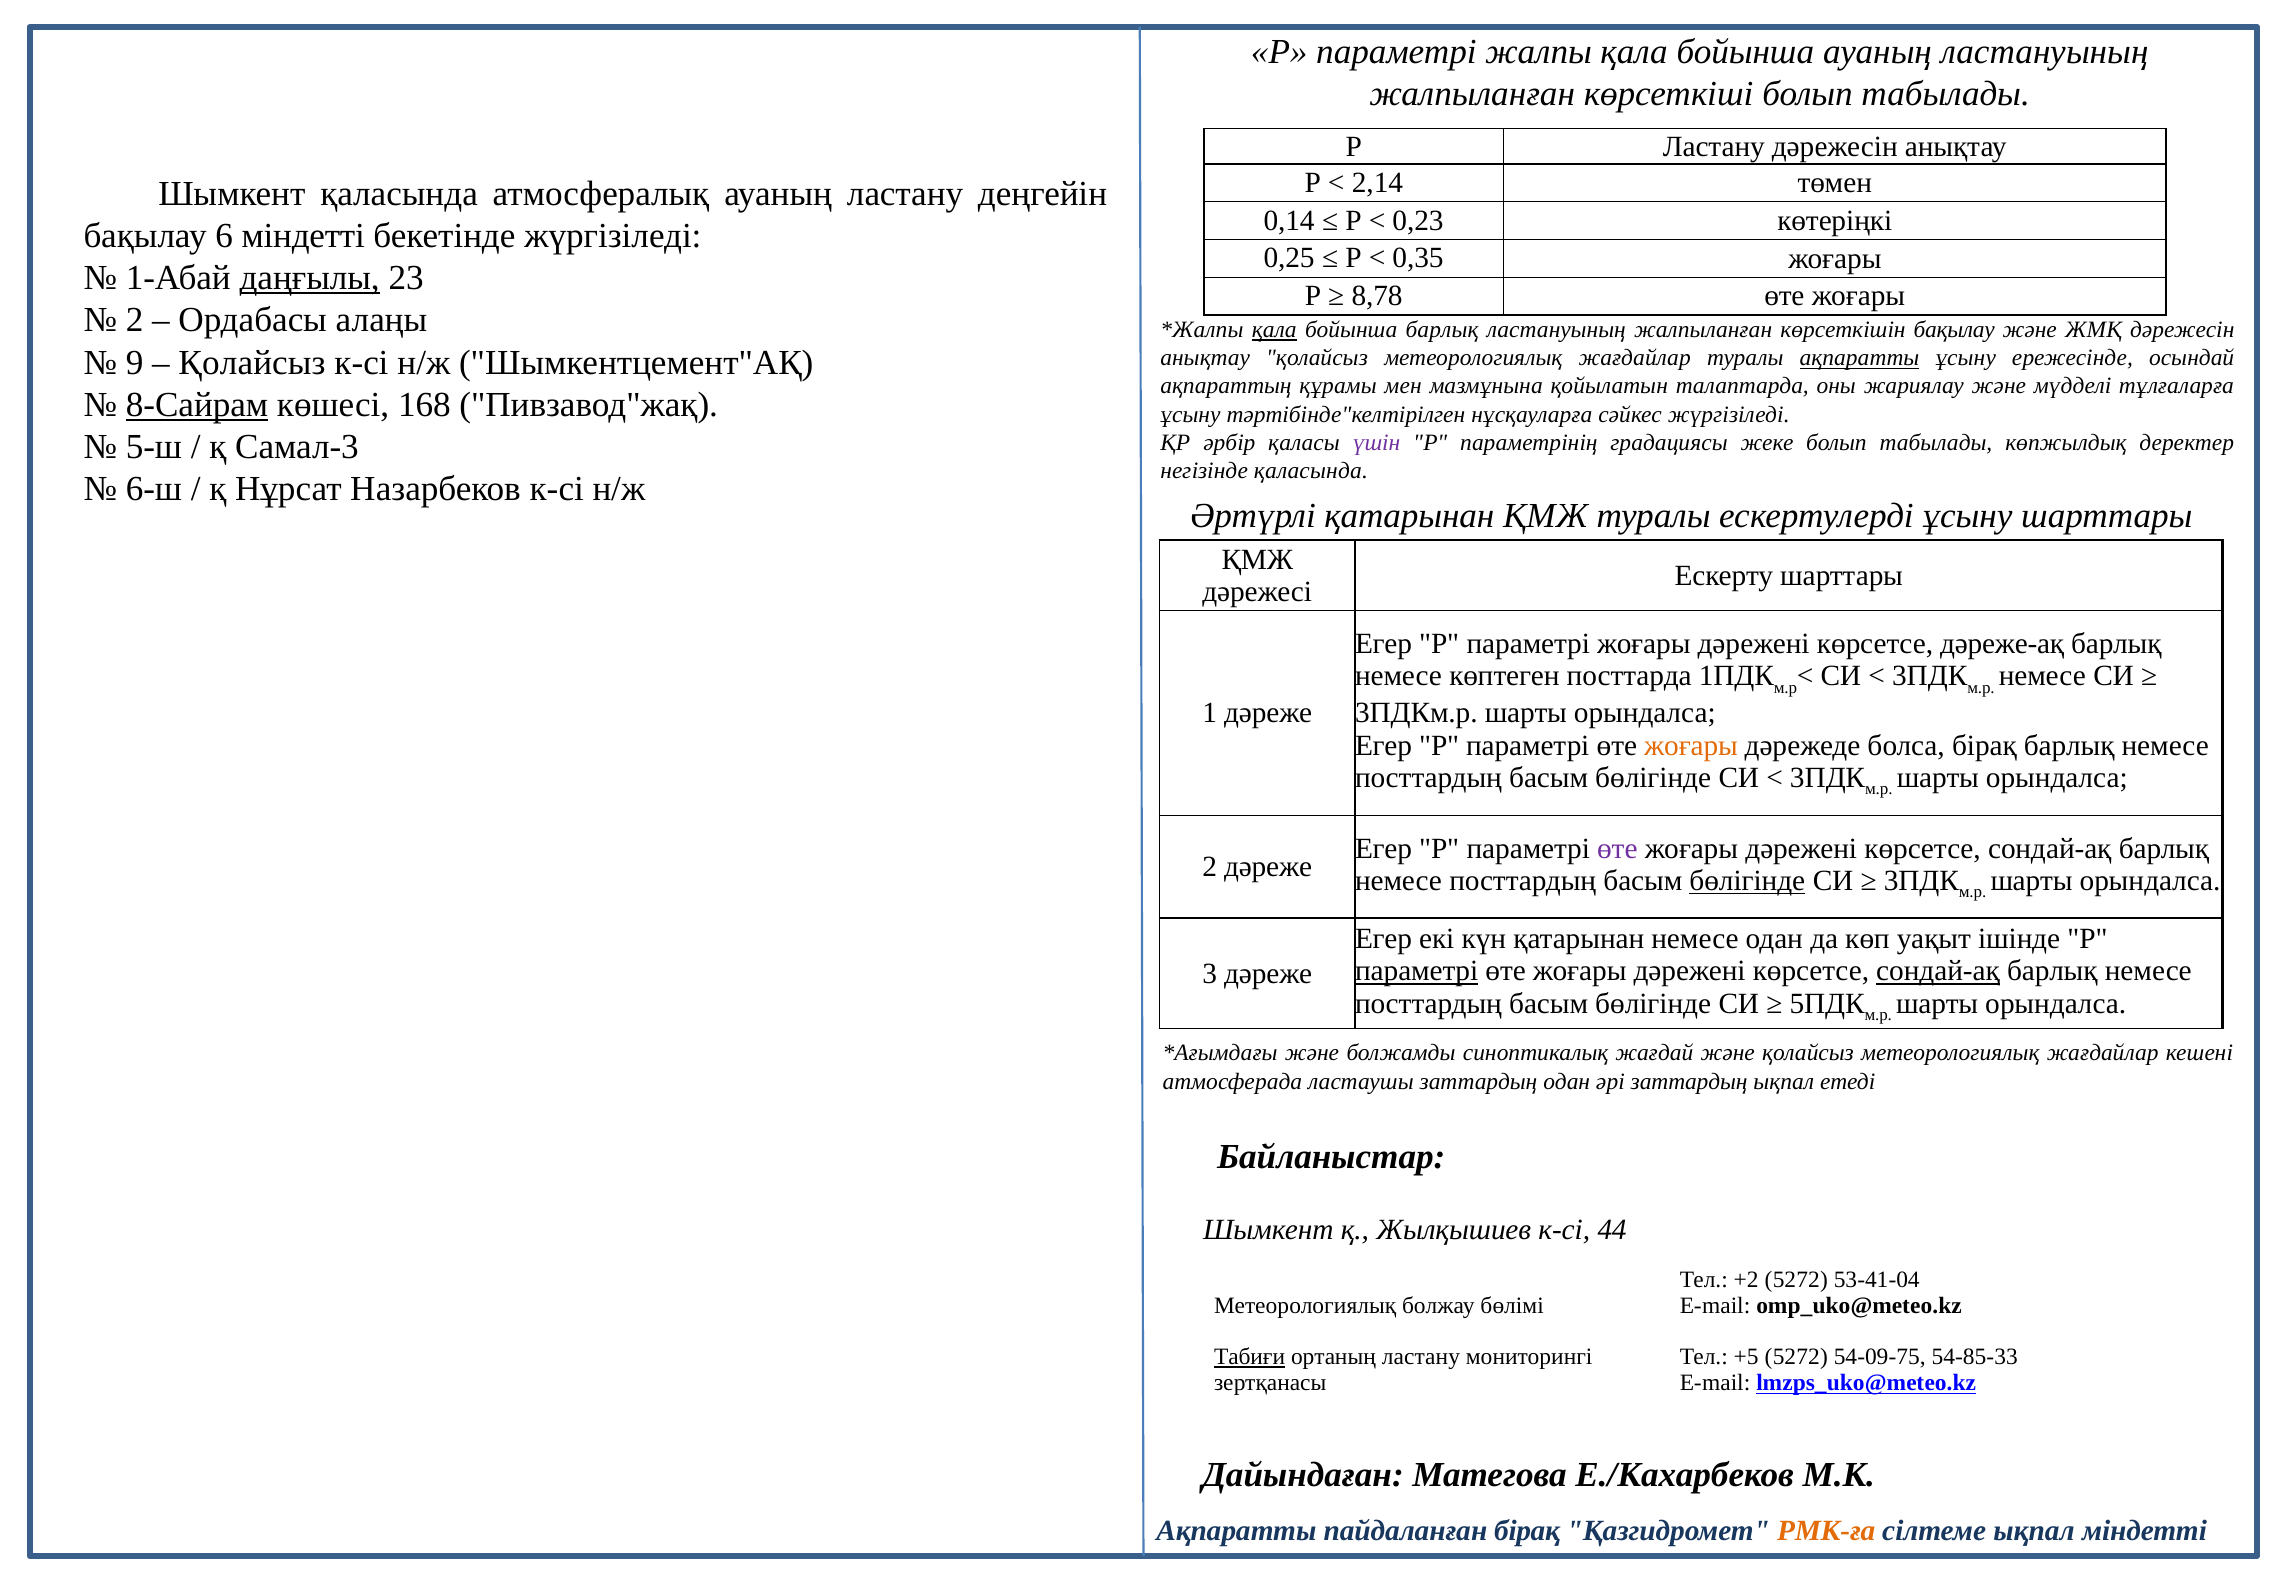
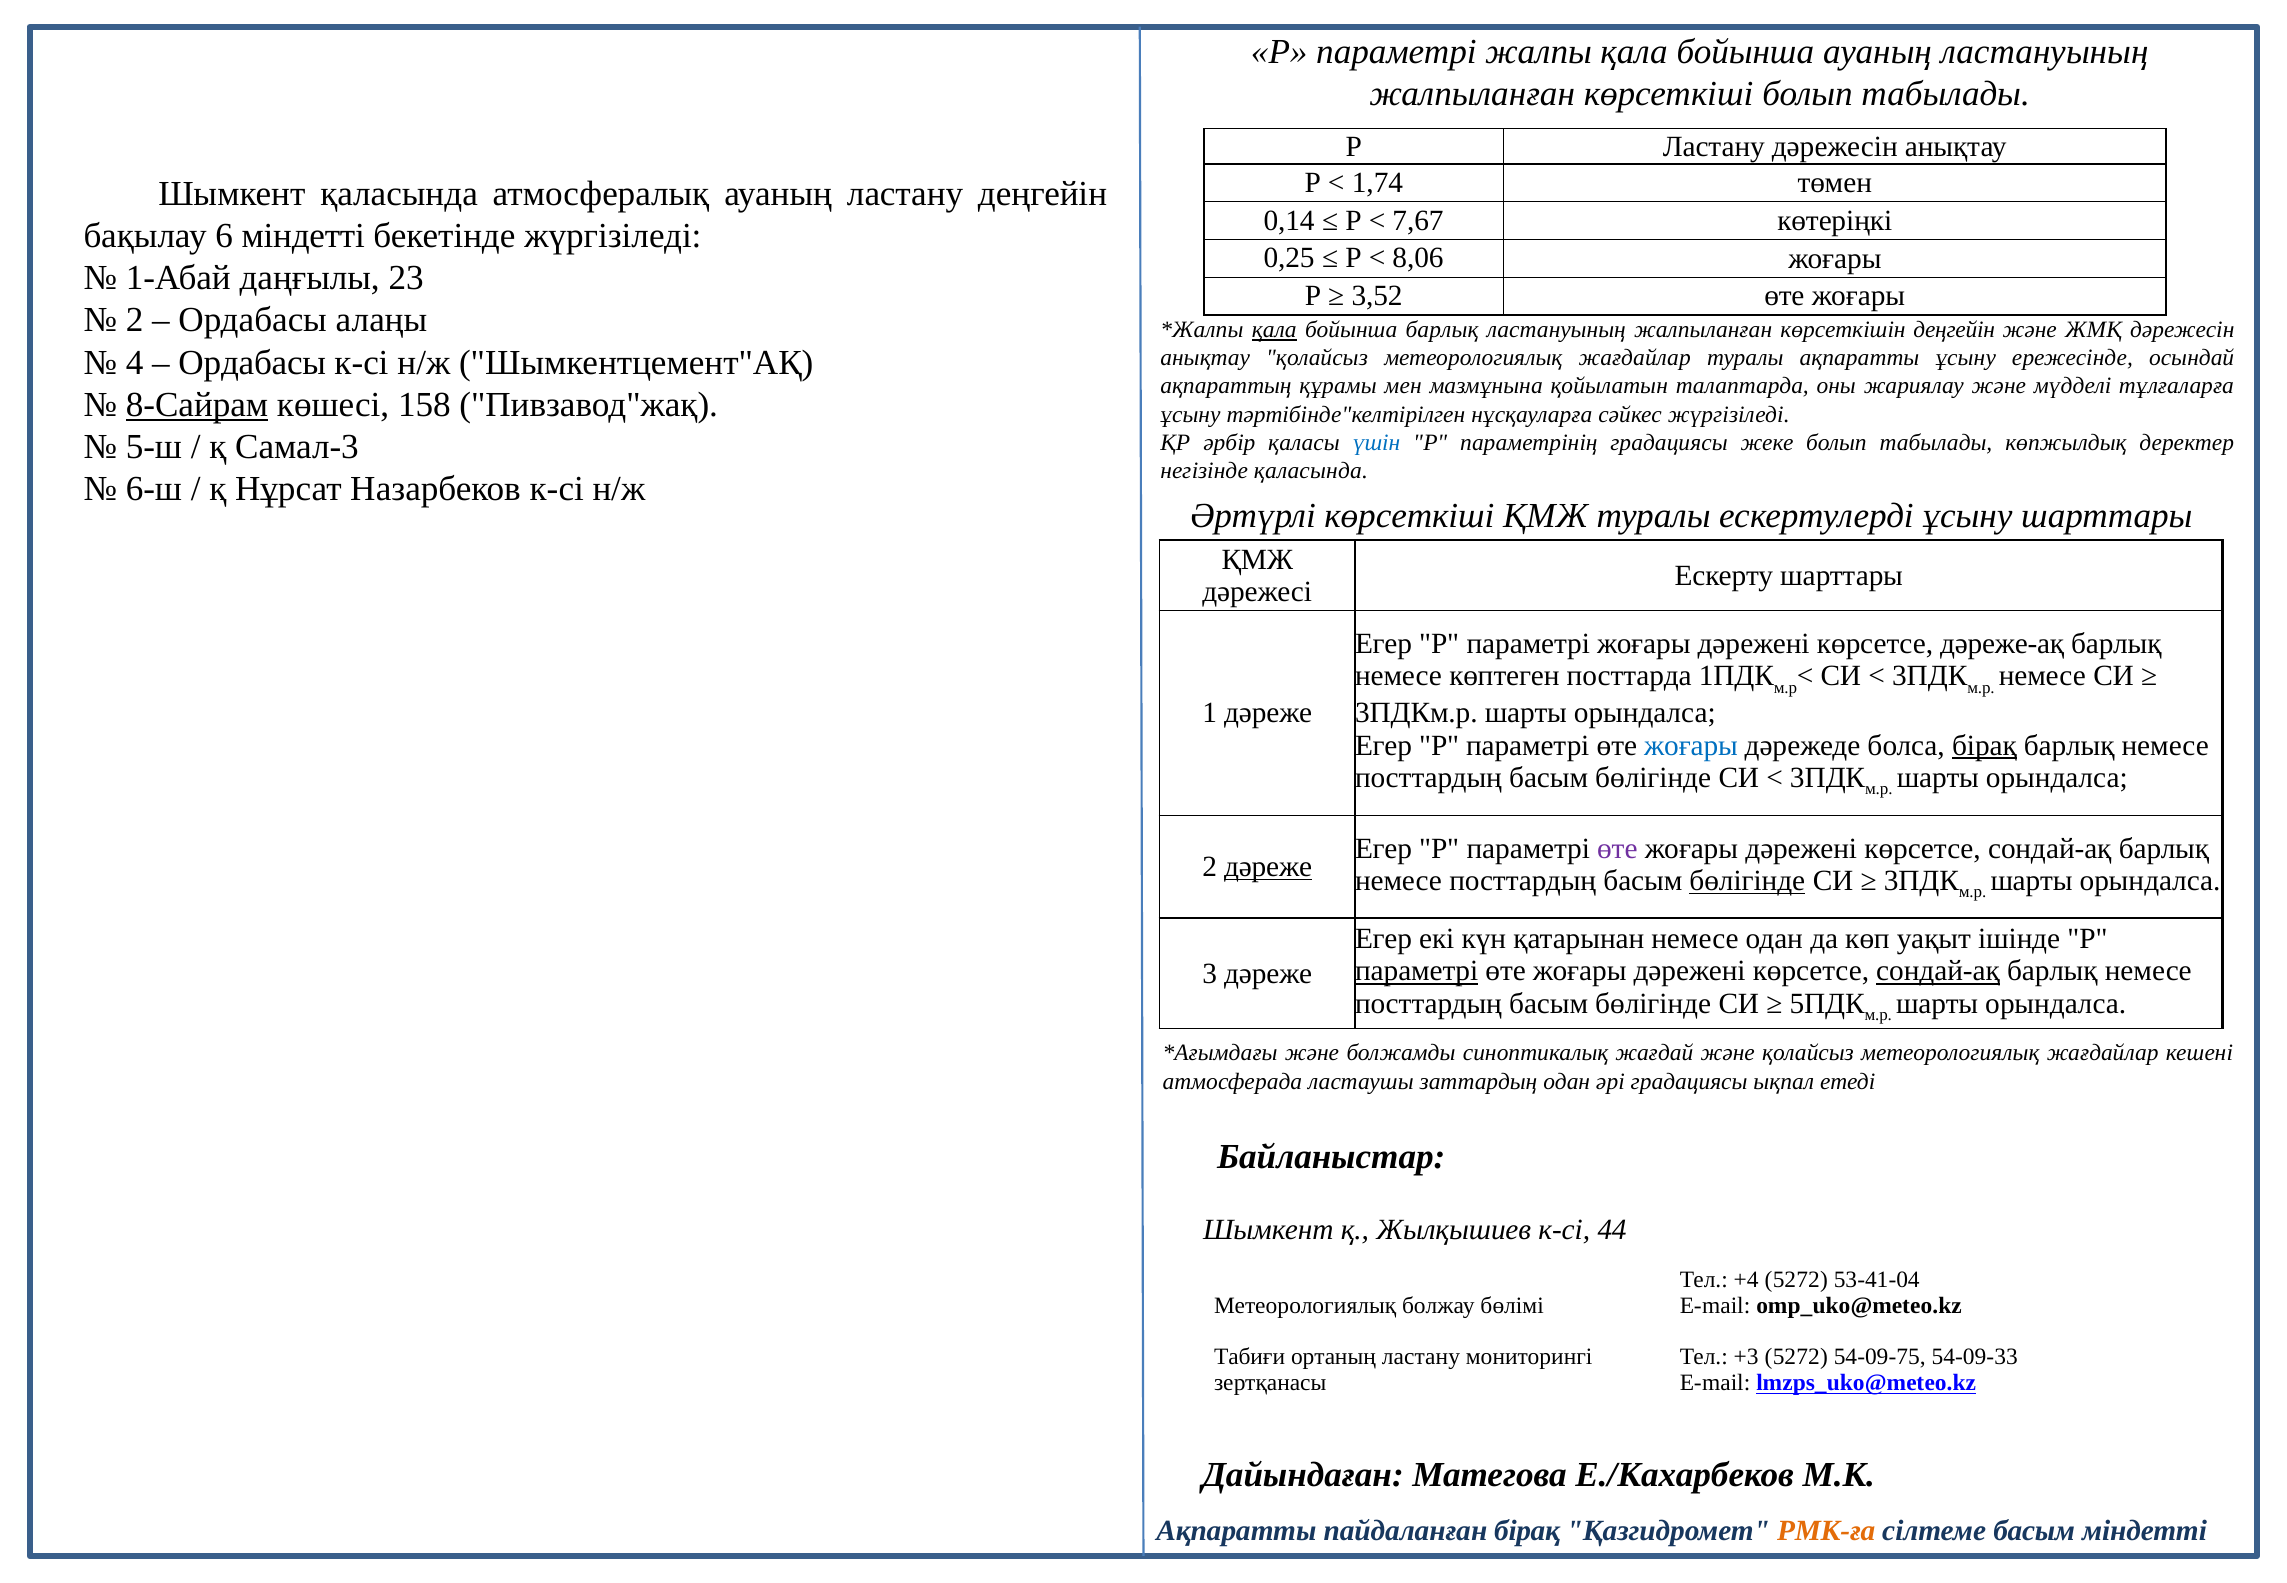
2,14: 2,14 -> 1,74
0,23: 0,23 -> 7,67
0,35: 0,35 -> 8,06
даңғылы underline: present -> none
8,78: 8,78 -> 3,52
көрсеткішін бақылау: бақылау -> деңгейін
9: 9 -> 4
Қолайсыз at (252, 363): Қолайсыз -> Ордабасы
ақпаратты at (1859, 358) underline: present -> none
168: 168 -> 158
үшін colour: purple -> blue
Әртүрлі қатарынан: қатарынан -> көрсеткіші
жоғары at (1691, 746) colour: orange -> blue
бірақ at (1984, 746) underline: none -> present
дәреже at (1268, 867) underline: none -> present
әрі заттардың: заттардың -> градациясы
+2: +2 -> +4
Табиғи underline: present -> none
+5: +5 -> +3
54-85-33: 54-85-33 -> 54-09-33
сілтеме ықпал: ықпал -> басым
